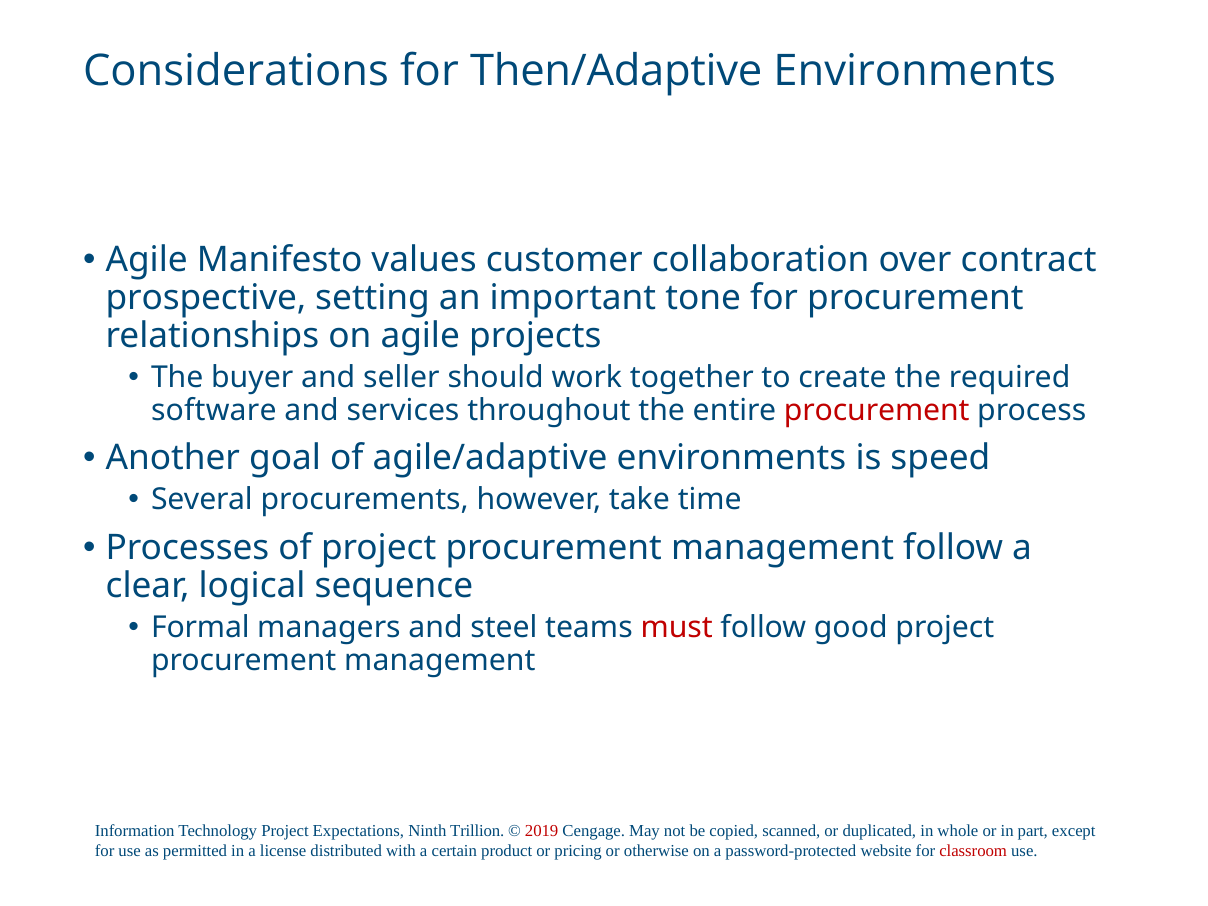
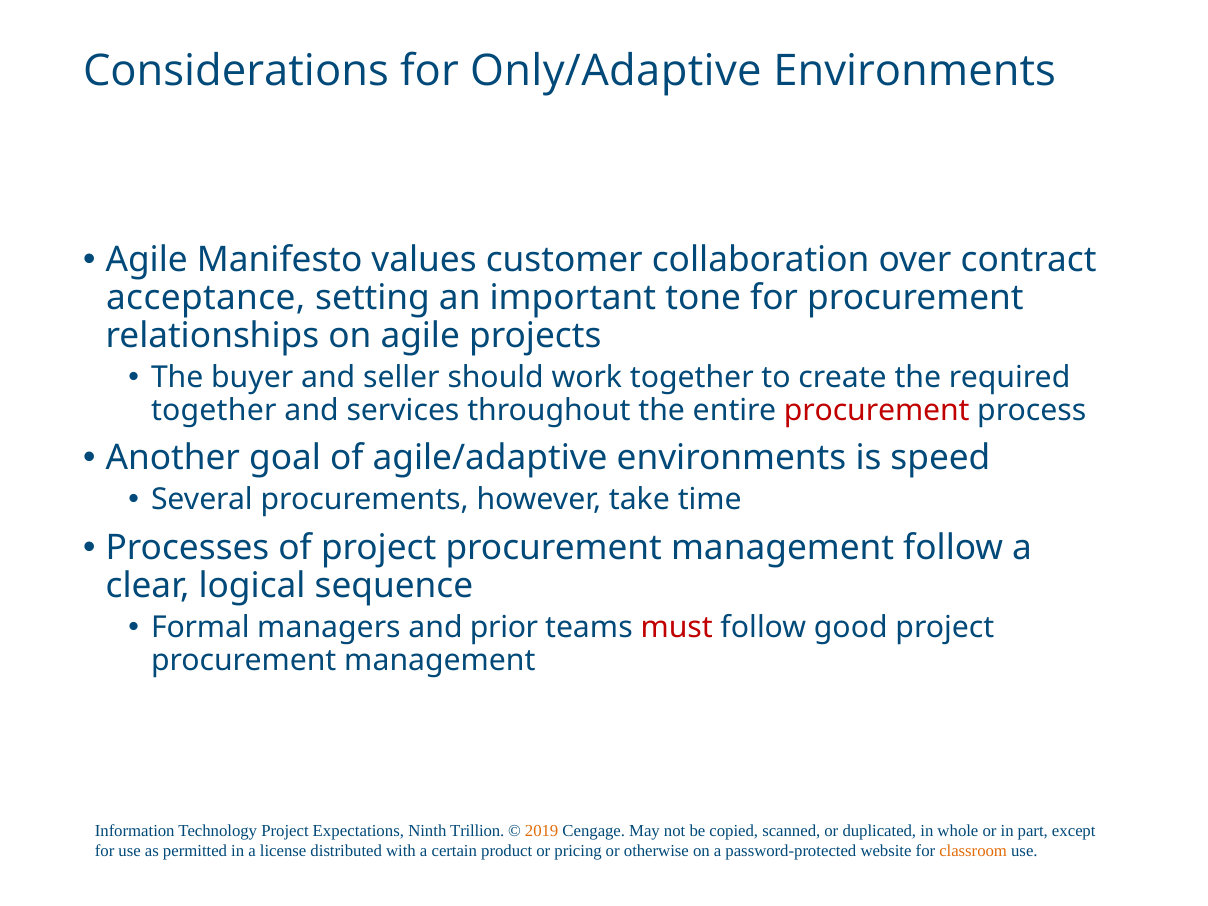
Then/Adaptive: Then/Adaptive -> Only/Adaptive
prospective: prospective -> acceptance
software at (214, 410): software -> together
steel: steel -> prior
2019 colour: red -> orange
classroom colour: red -> orange
